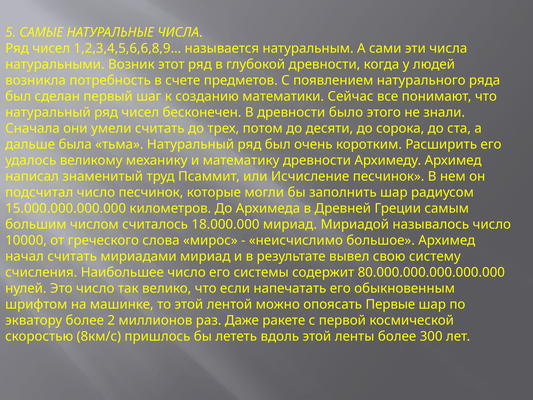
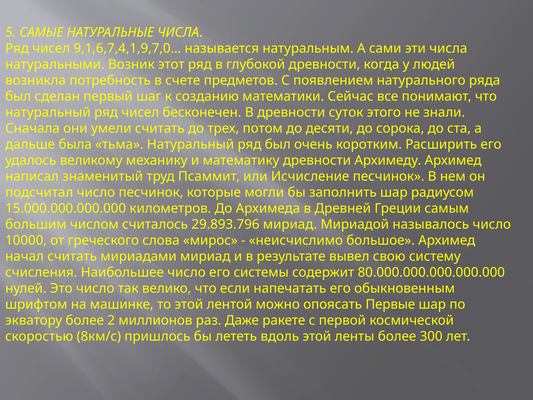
1,2,3,4,5,6,6,8,9…: 1,2,3,4,5,6,6,8,9… -> 9,1,6,7,4,1,9,7,0…
было: было -> суток
18.000.000: 18.000.000 -> 29.893.796
